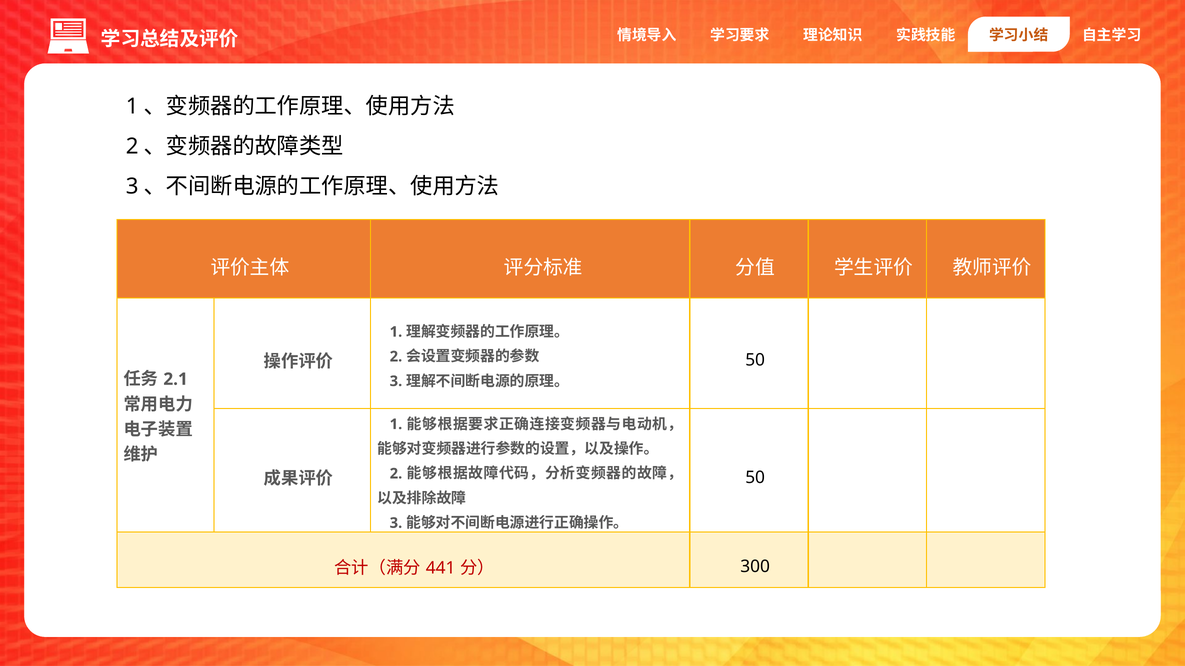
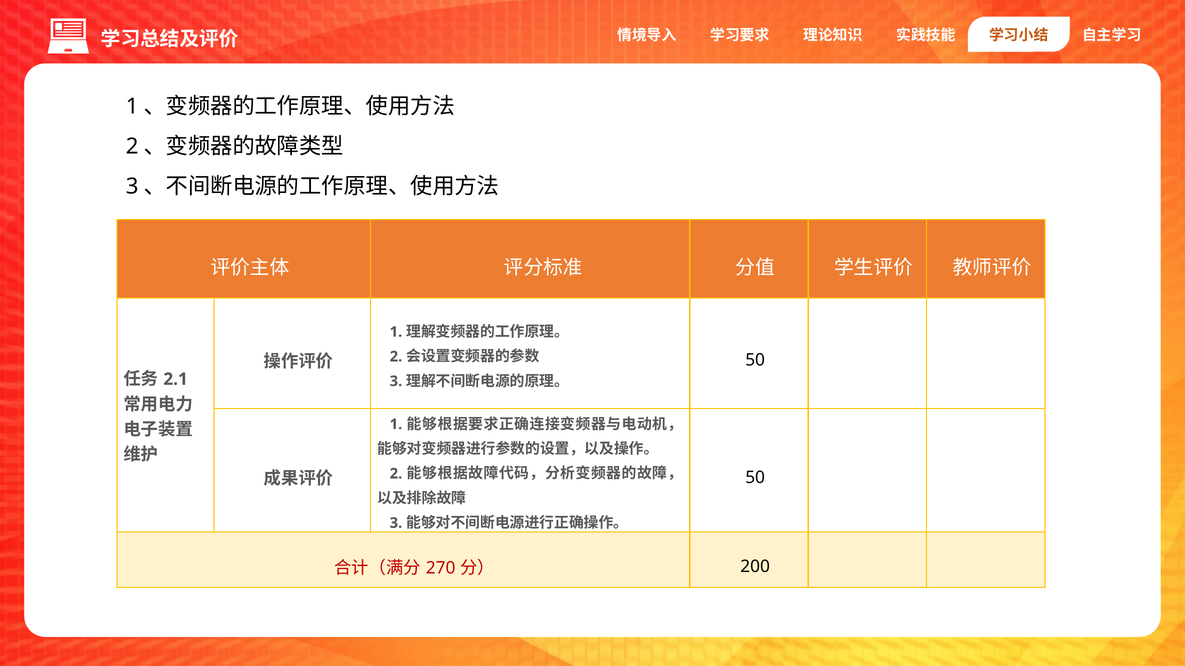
441: 441 -> 270
300: 300 -> 200
